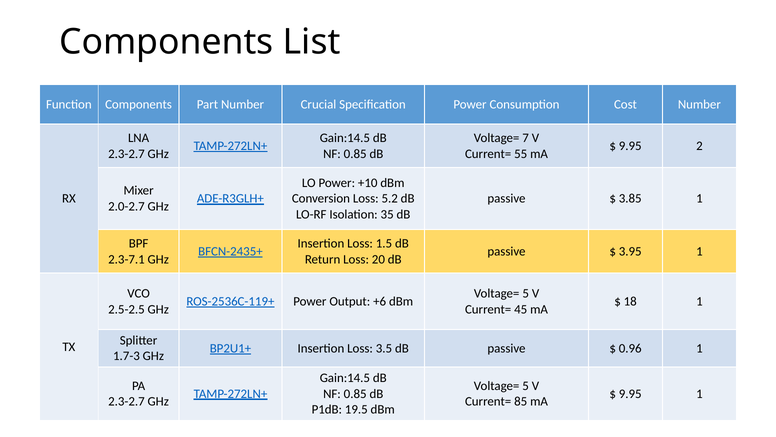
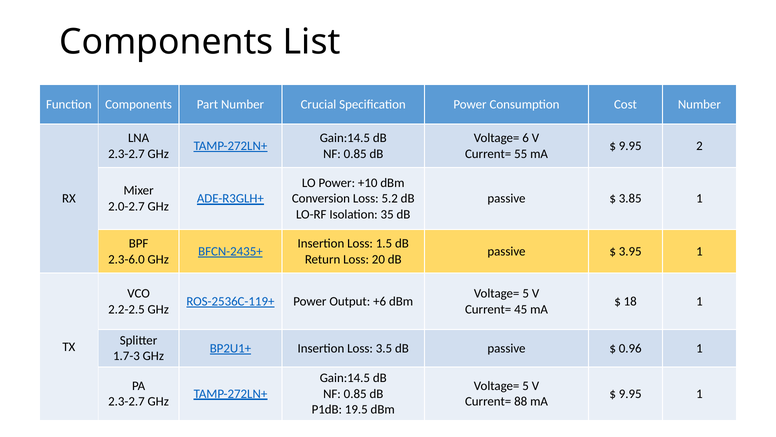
7: 7 -> 6
2.3-7.1: 2.3-7.1 -> 2.3-6.0
2.5-2.5: 2.5-2.5 -> 2.2-2.5
85: 85 -> 88
